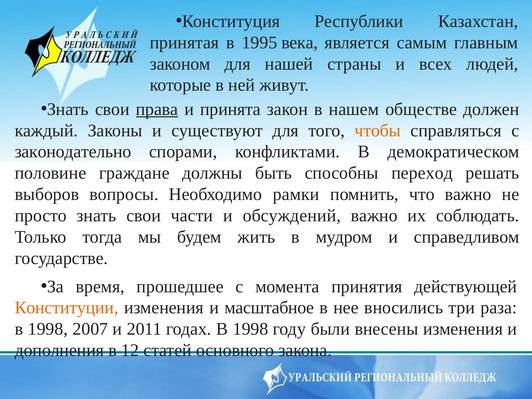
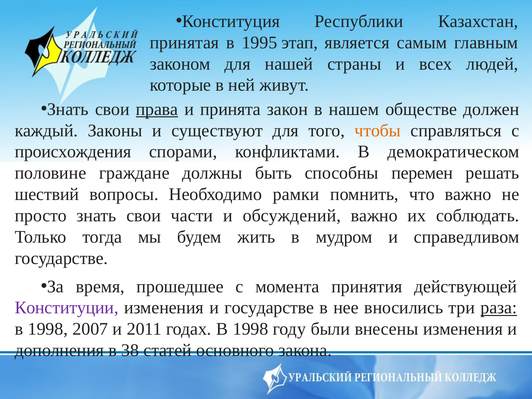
века: века -> этап
законодательно: законодательно -> происхождения
переход: переход -> перемен
выборов: выборов -> шествий
Конституции colour: orange -> purple
и масштабное: масштабное -> государстве
раза underline: none -> present
12: 12 -> 38
